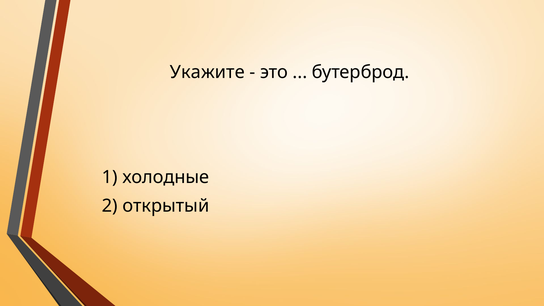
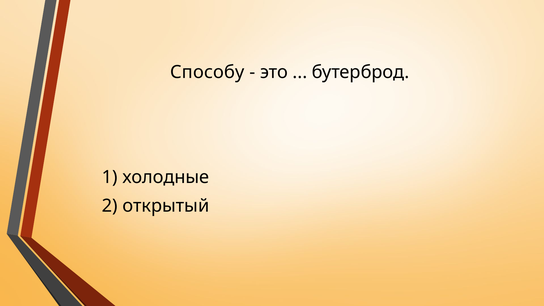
Укажите: Укажите -> Способу
